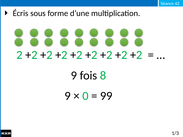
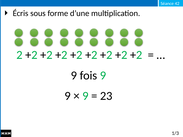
fois 8: 8 -> 9
0 at (85, 96): 0 -> 9
99: 99 -> 23
